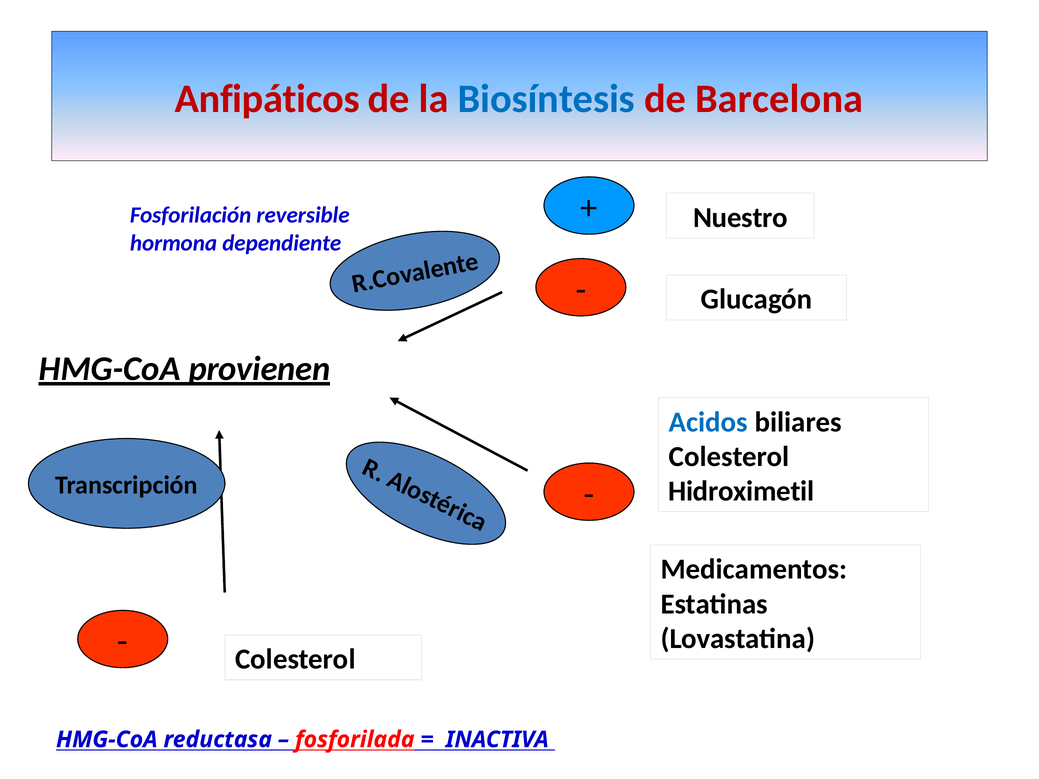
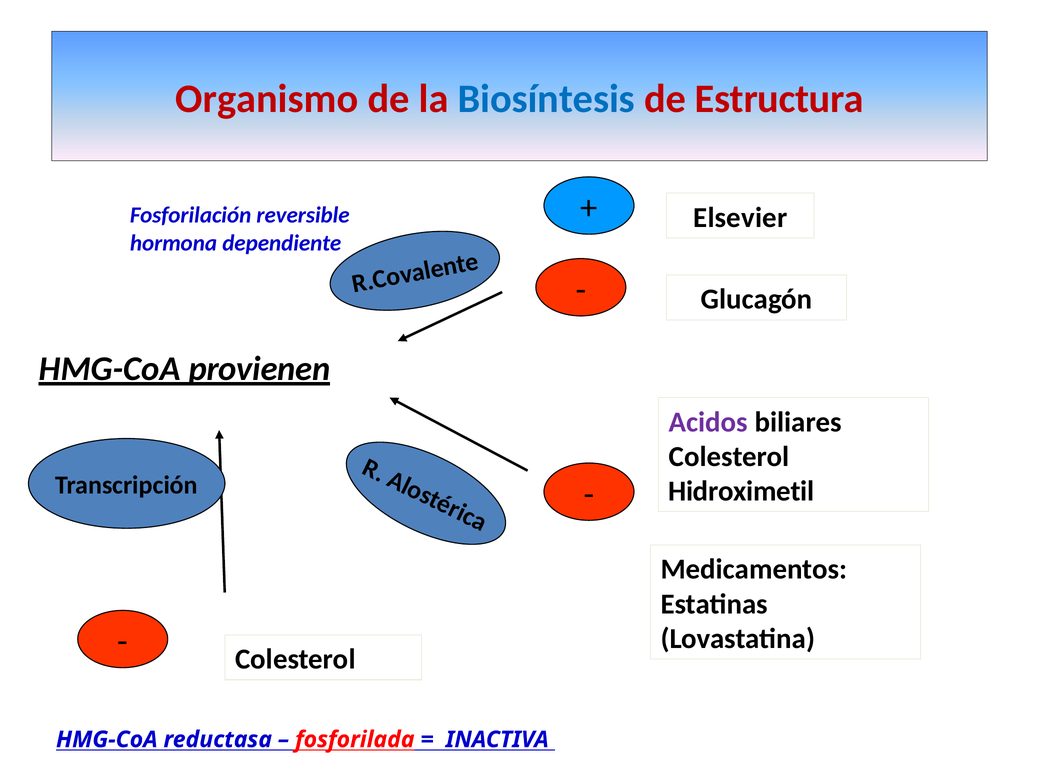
Anfipáticos: Anfipáticos -> Organismo
Barcelona: Barcelona -> Estructura
Nuestro: Nuestro -> Elsevier
Acidos colour: blue -> purple
